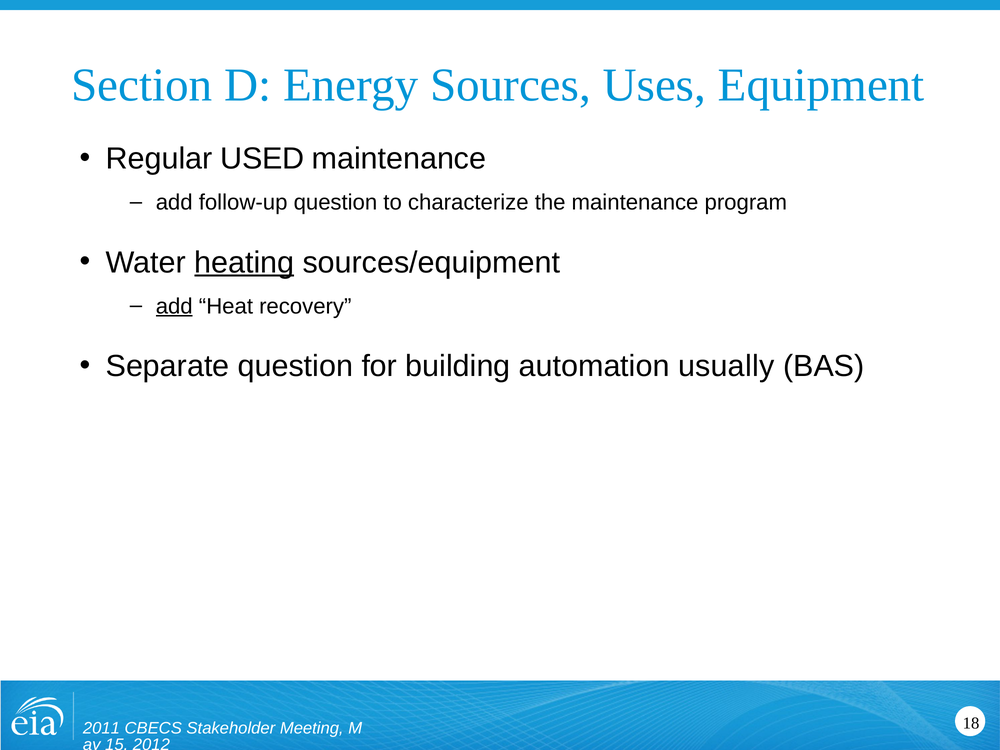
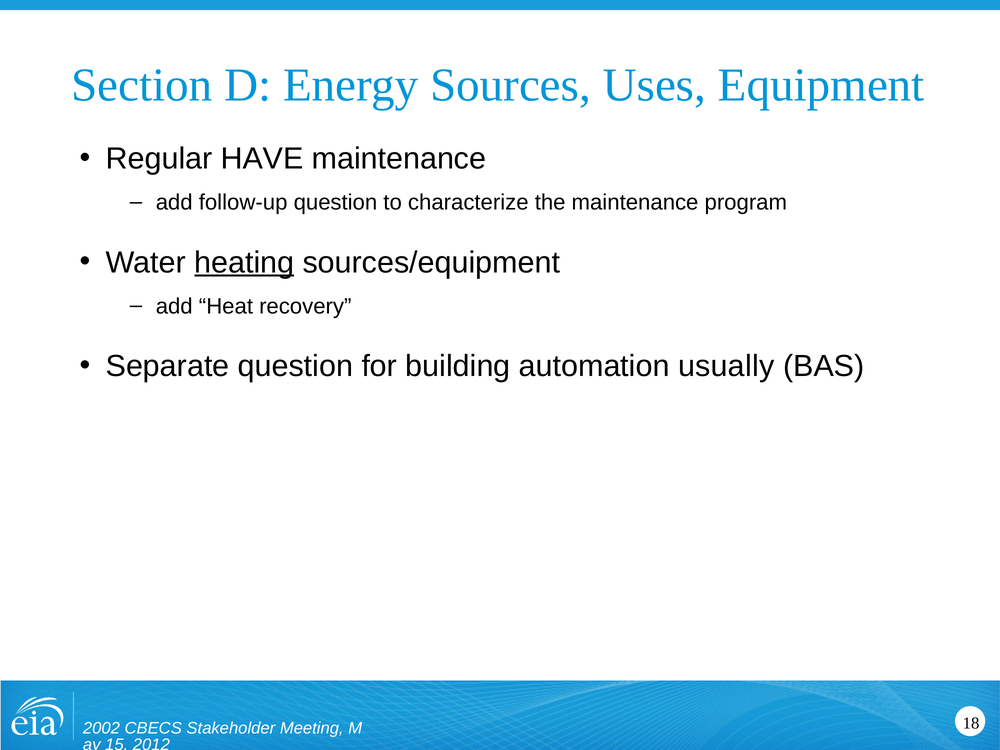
USED: USED -> HAVE
add at (174, 306) underline: present -> none
2011: 2011 -> 2002
